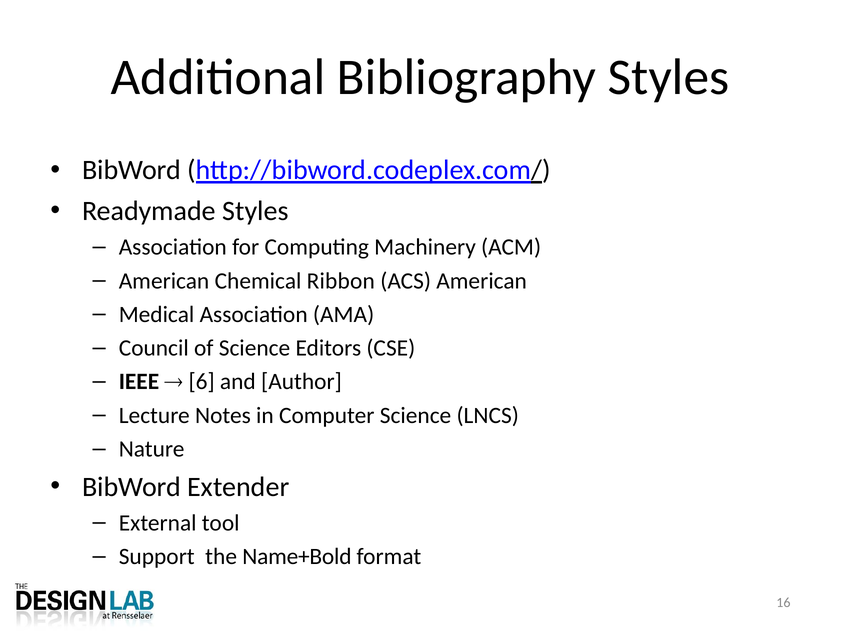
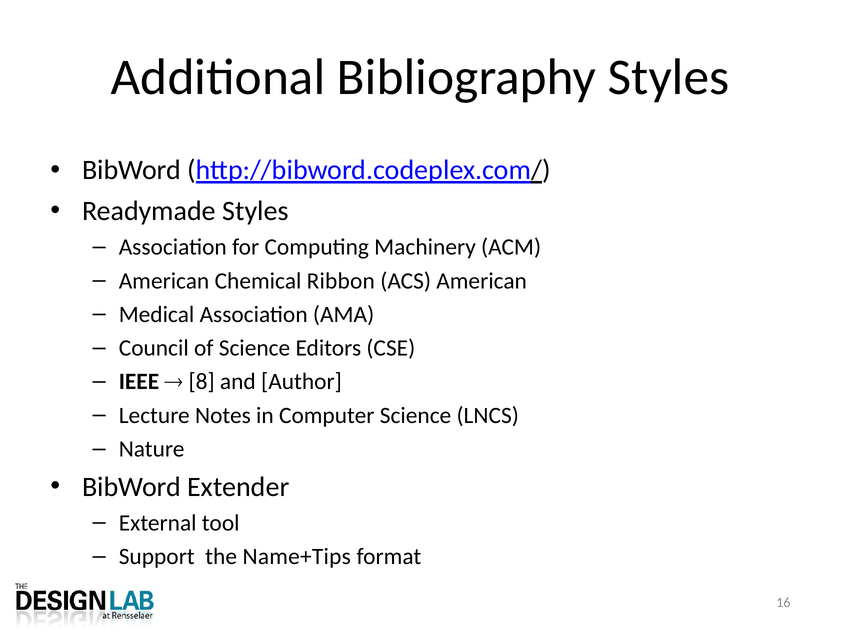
6: 6 -> 8
Name+Bold: Name+Bold -> Name+Tips
